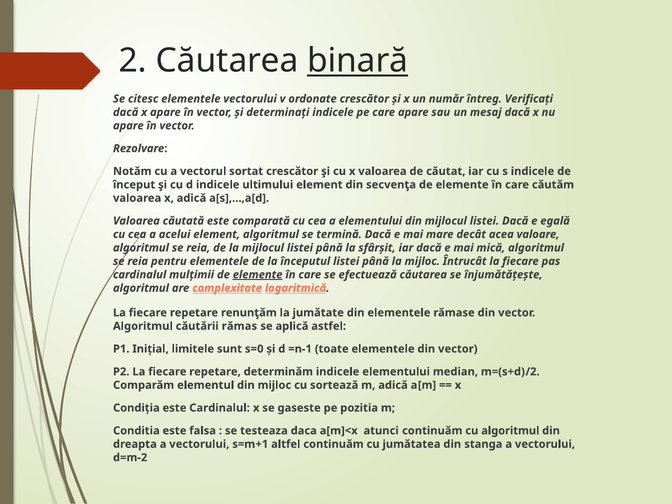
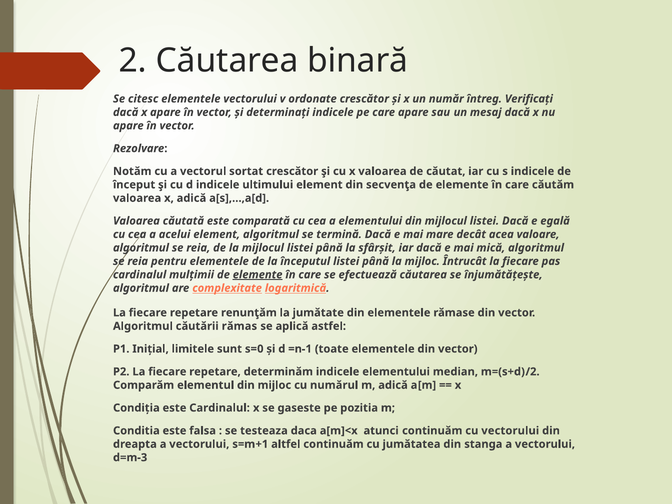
binară underline: present -> none
sortează: sortează -> numărul
cu algoritmul: algoritmul -> vectorului
d=m-2: d=m-2 -> d=m-3
